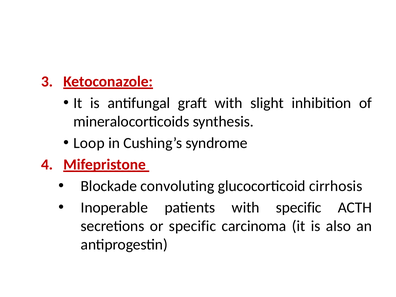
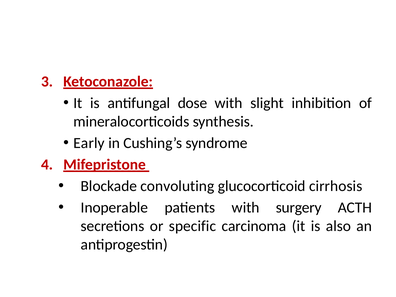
graft: graft -> dose
Loop: Loop -> Early
with specific: specific -> surgery
